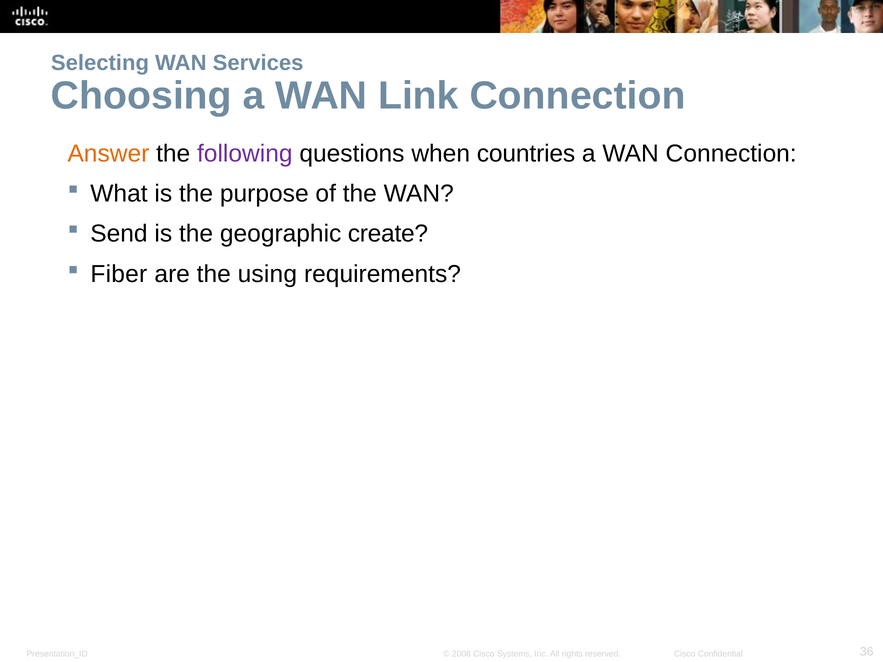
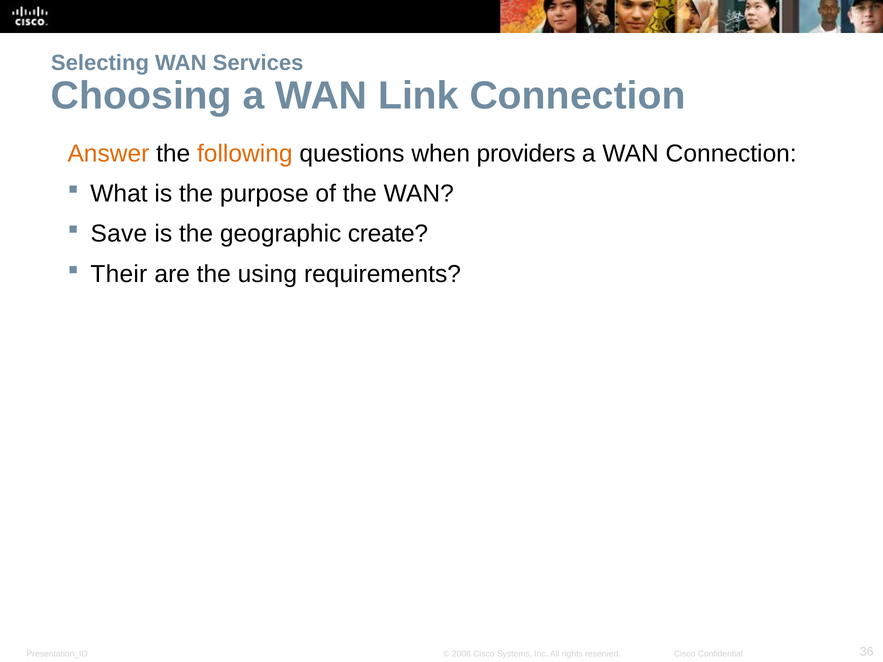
following colour: purple -> orange
countries: countries -> providers
Send: Send -> Save
Fiber: Fiber -> Their
